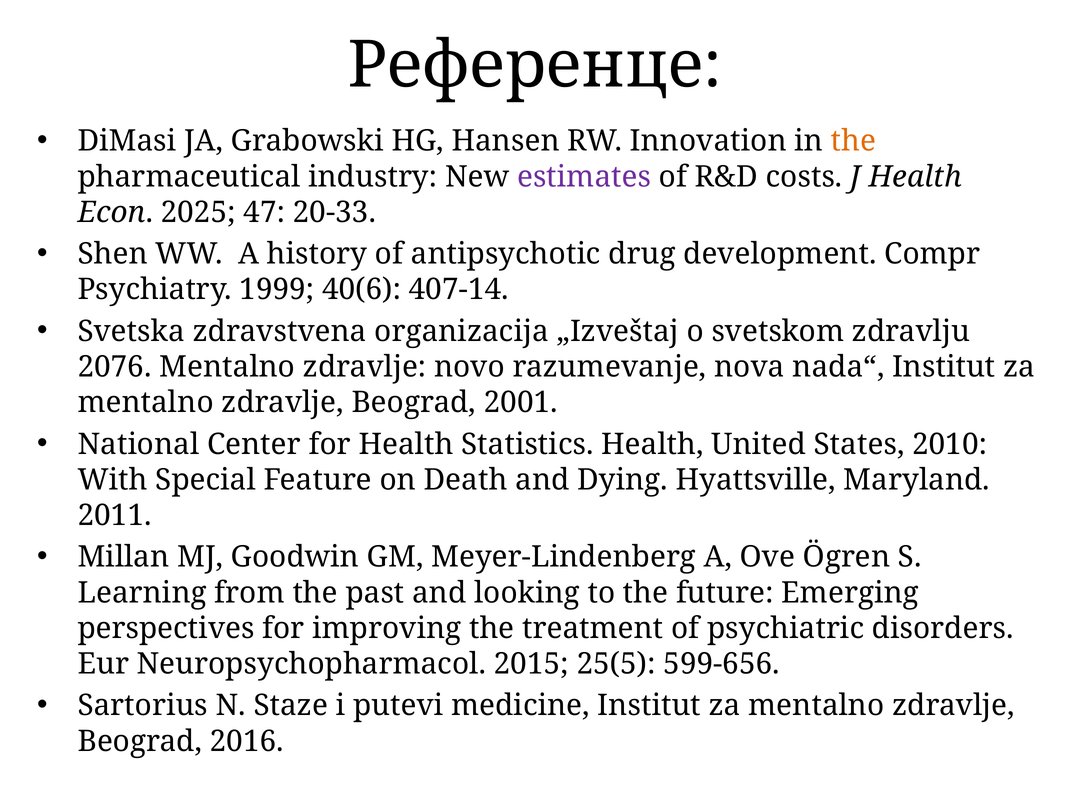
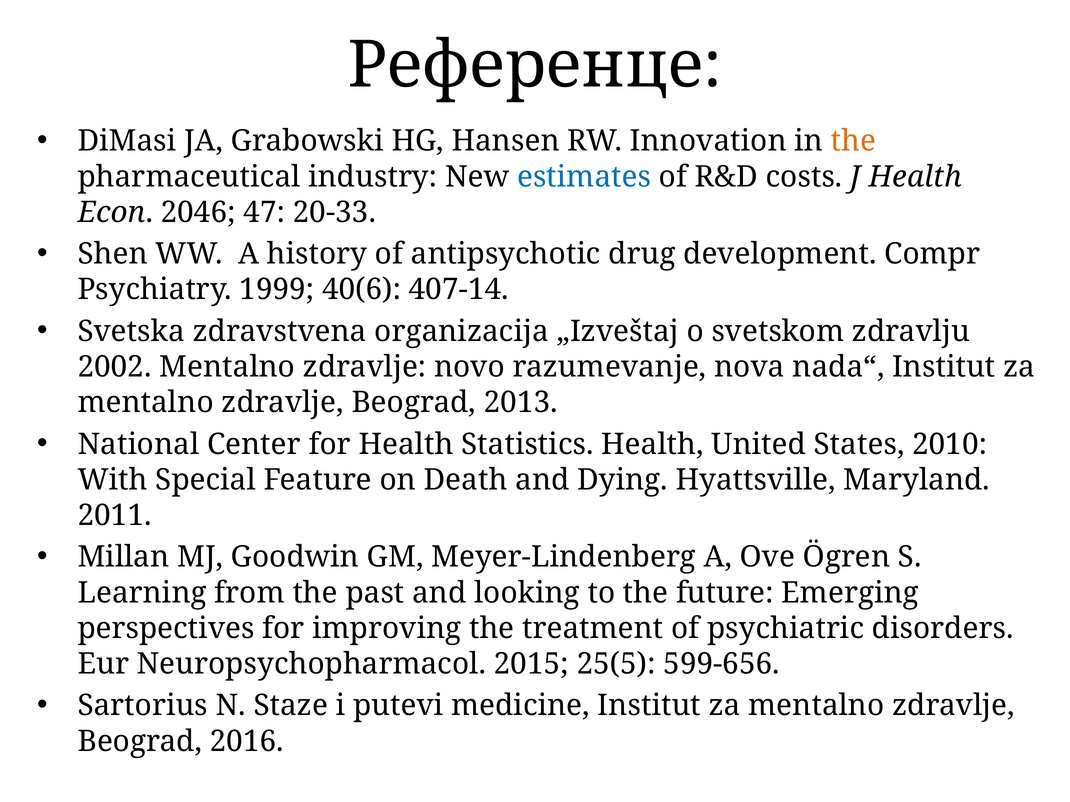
estimates colour: purple -> blue
2025: 2025 -> 2046
2076: 2076 -> 2002
2001: 2001 -> 2013
